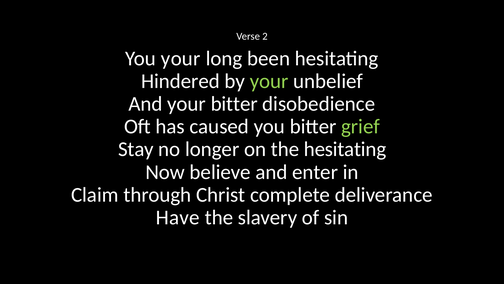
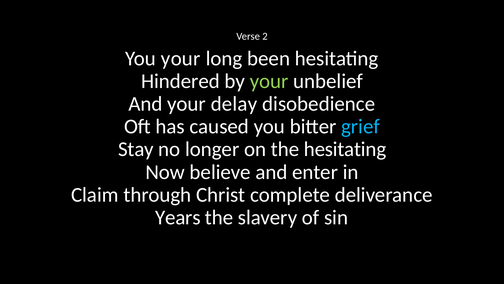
your bitter: bitter -> delay
grief colour: light green -> light blue
Have: Have -> Years
